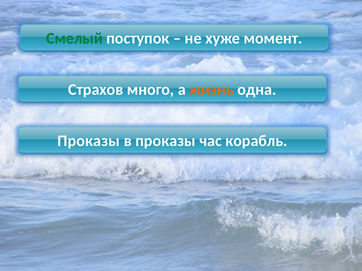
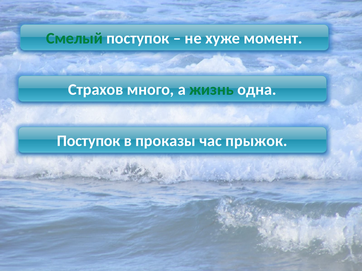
жизнь colour: orange -> green
Проказы at (89, 141): Проказы -> Поступок
корабль: корабль -> прыжок
